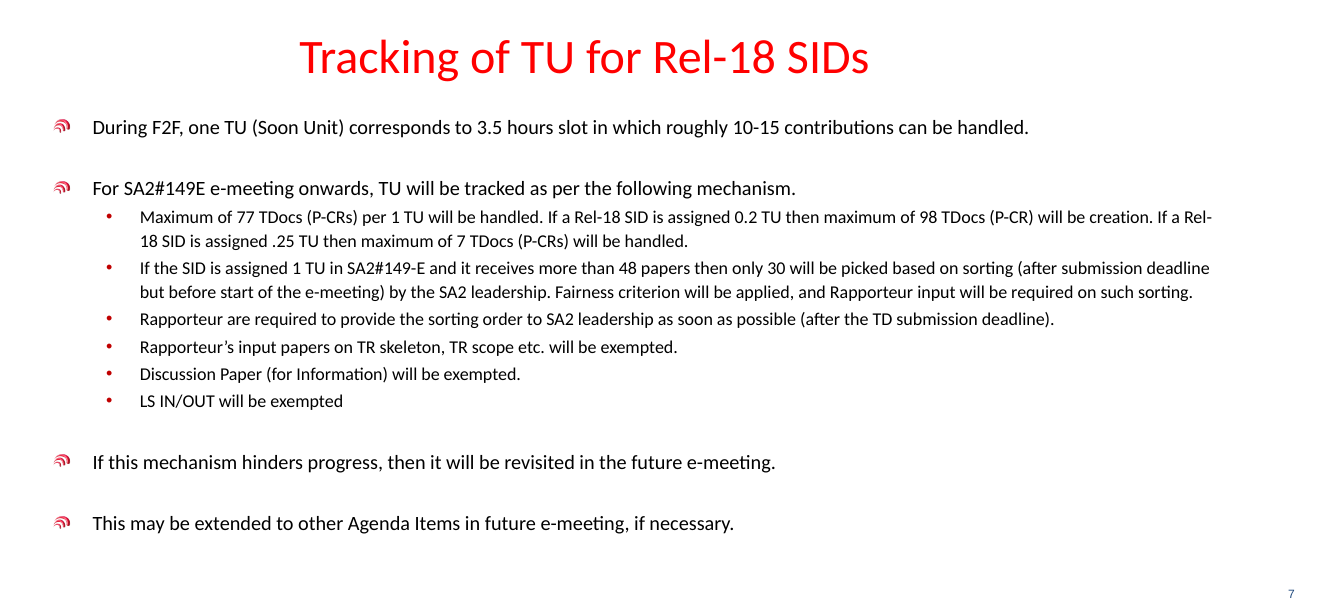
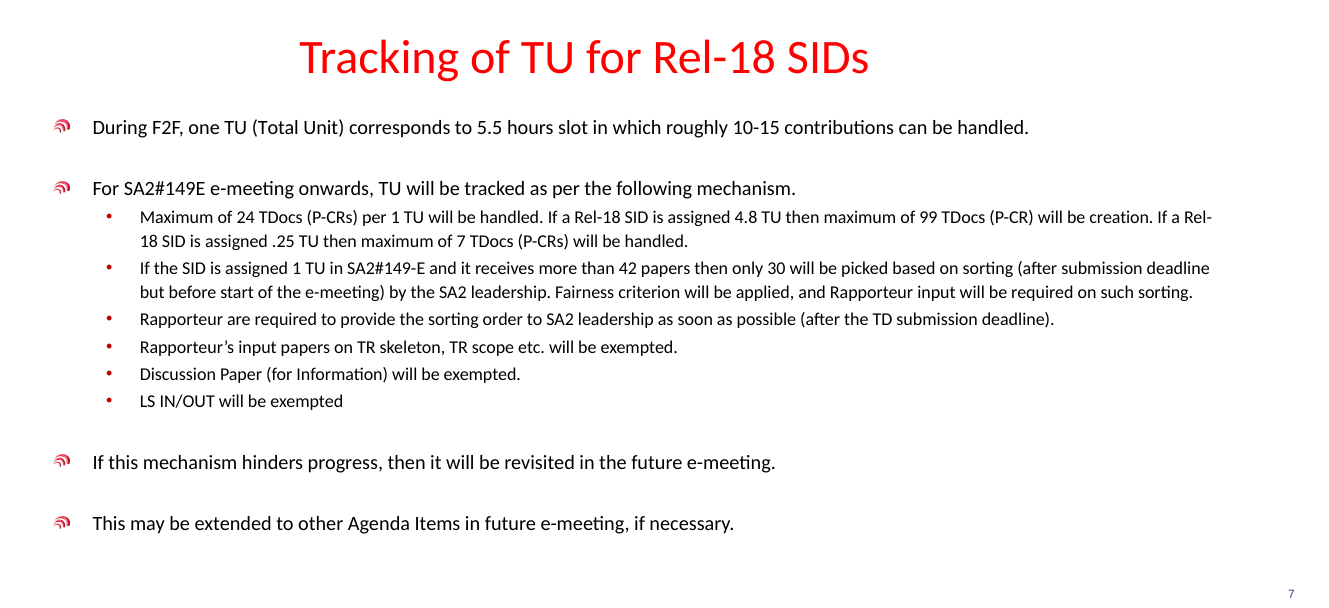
TU Soon: Soon -> Total
3.5: 3.5 -> 5.5
77: 77 -> 24
0.2: 0.2 -> 4.8
98: 98 -> 99
48: 48 -> 42
